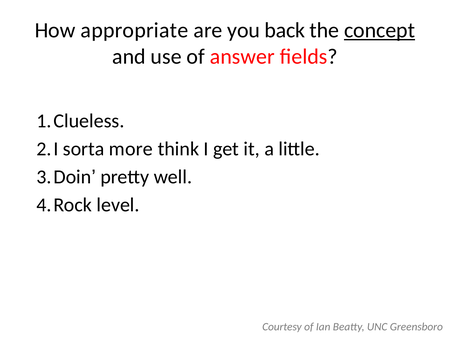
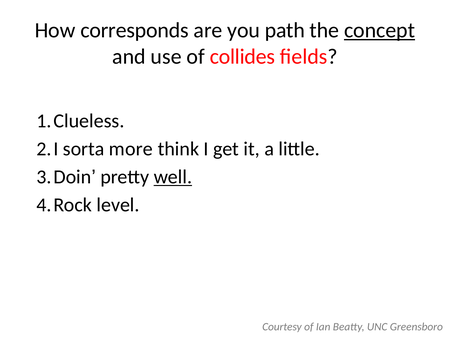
appropriate: appropriate -> corresponds
back: back -> path
answer: answer -> collides
well underline: none -> present
